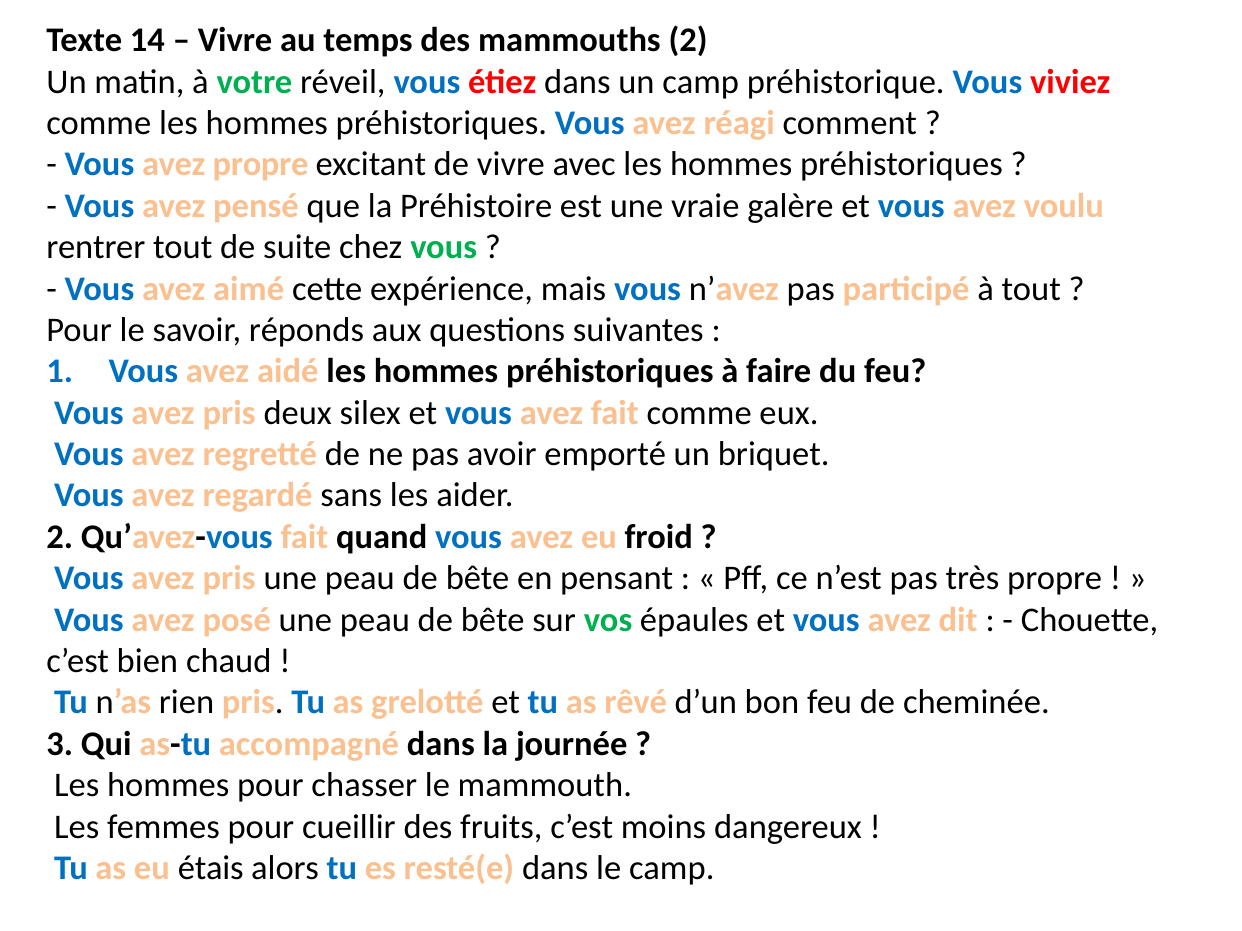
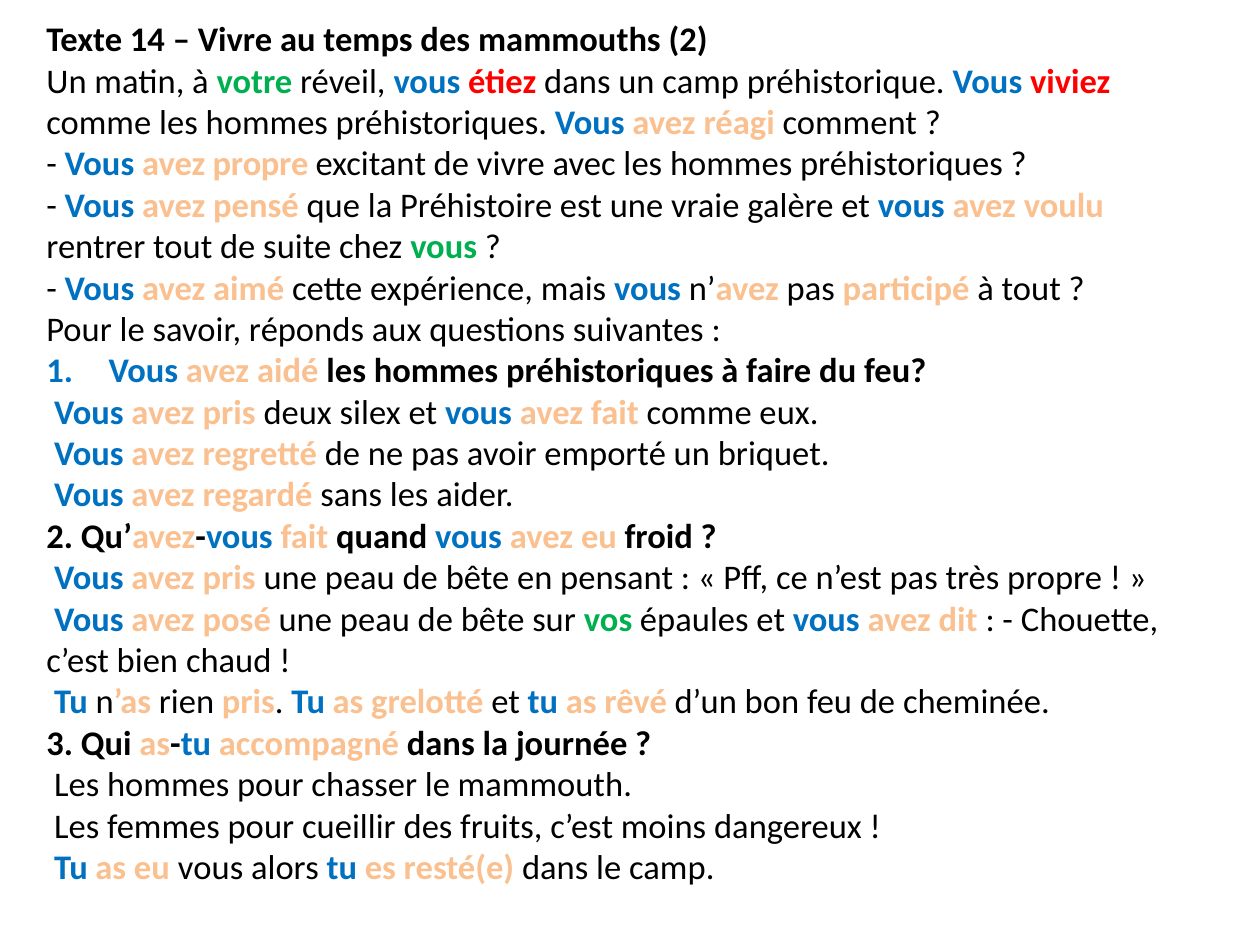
eu étais: étais -> vous
